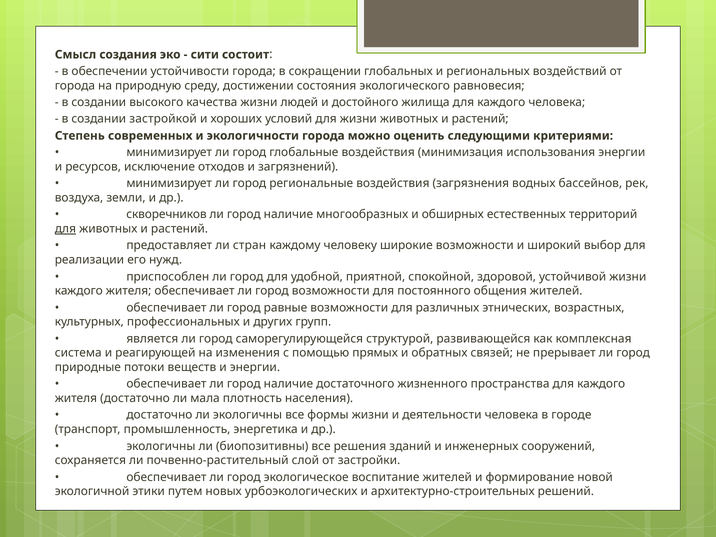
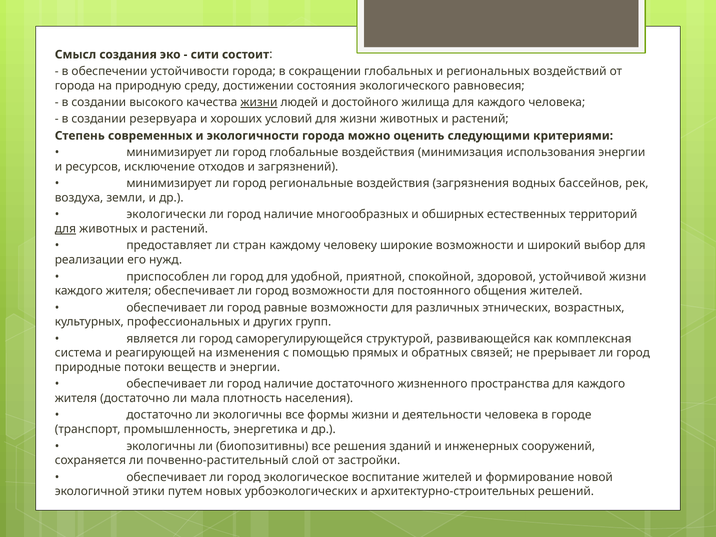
жизни at (259, 102) underline: none -> present
застройкой: застройкой -> резервуара
скворечников: скворечников -> экологически
